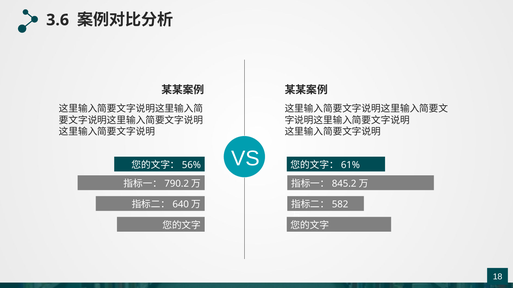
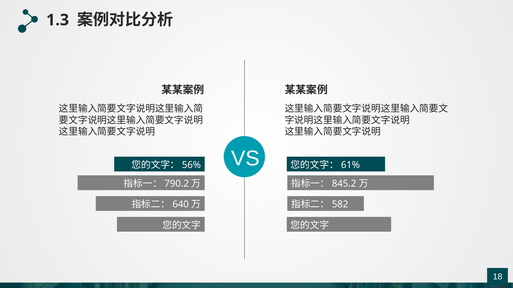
3.6: 3.6 -> 1.3
